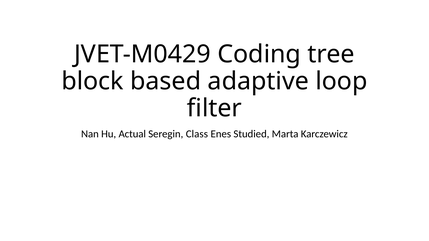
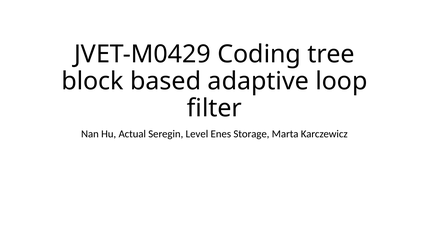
Class: Class -> Level
Studied: Studied -> Storage
